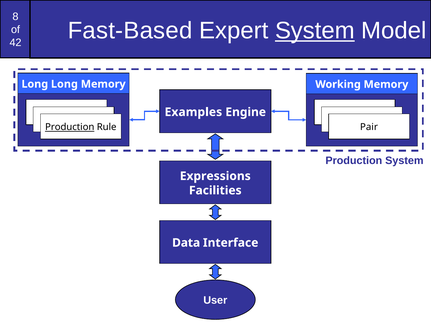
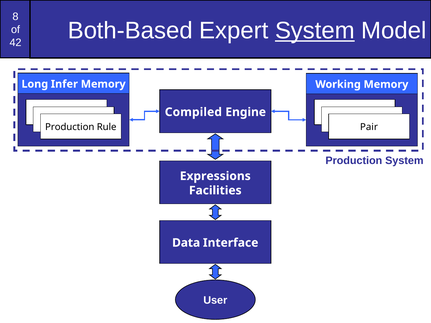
Fast-Based: Fast-Based -> Both-Based
Long Long: Long -> Infer
Examples: Examples -> Compiled
Production at (70, 127) underline: present -> none
